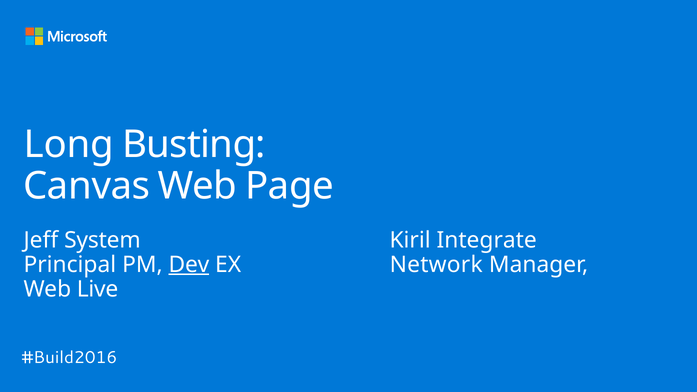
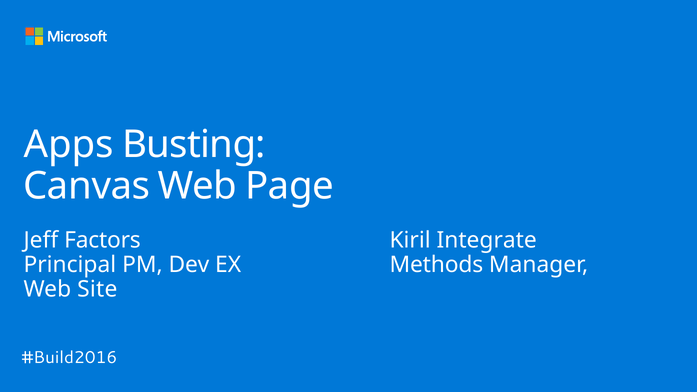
Long: Long -> Apps
System: System -> Factors
Dev underline: present -> none
Network: Network -> Methods
Live: Live -> Site
